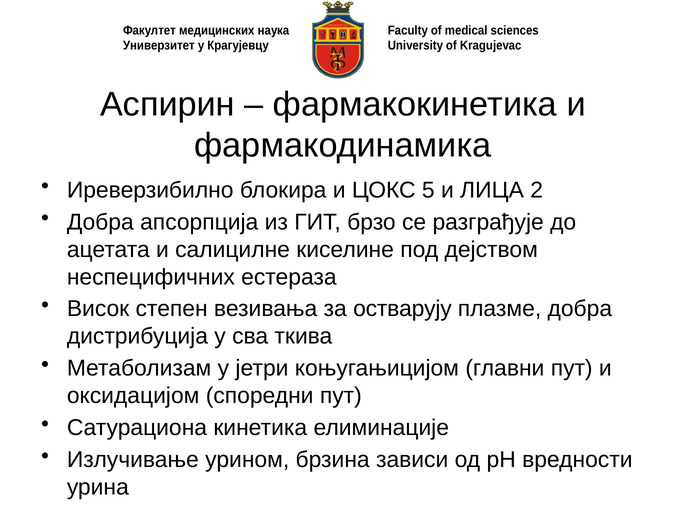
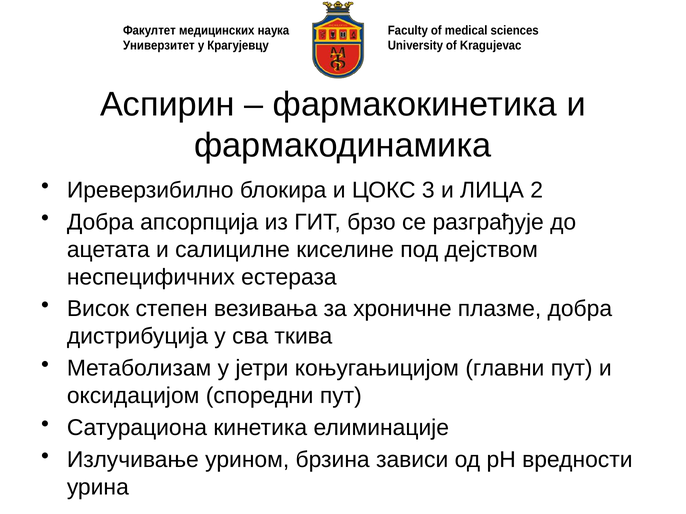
5: 5 -> 3
остварују: остварују -> хроничне
